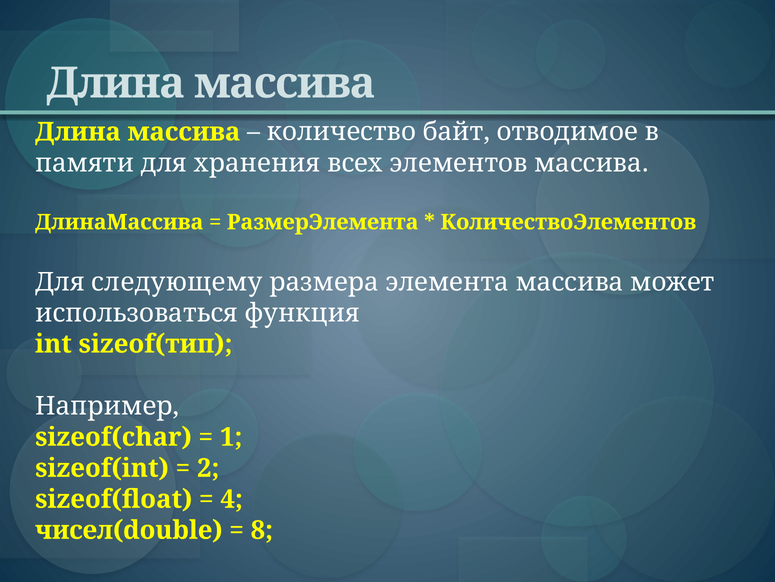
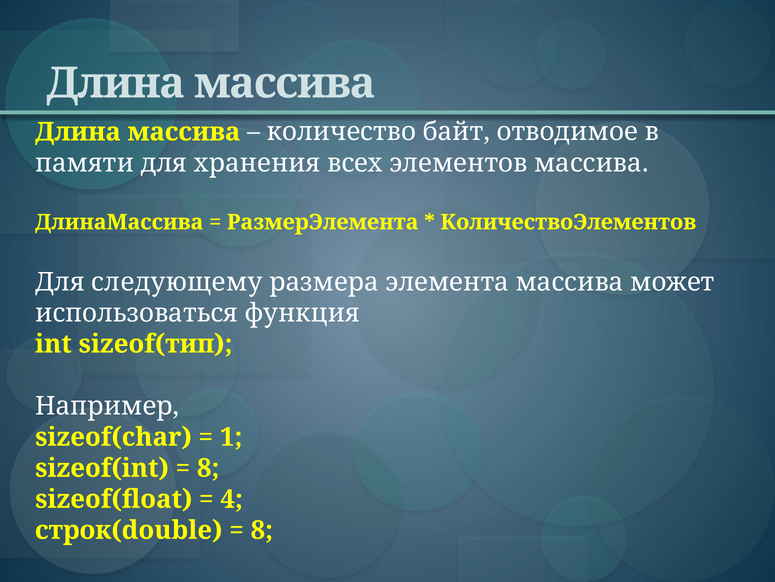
2 at (208, 468): 2 -> 8
чисел(double: чисел(double -> строк(double
